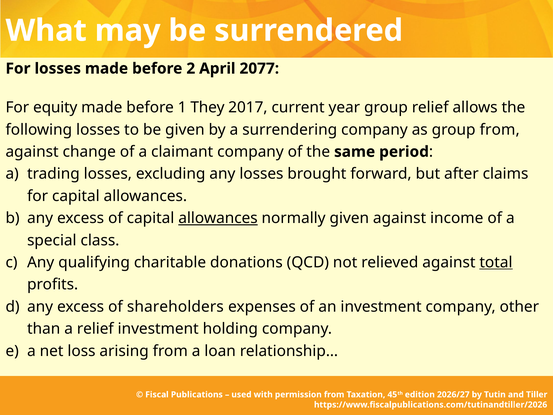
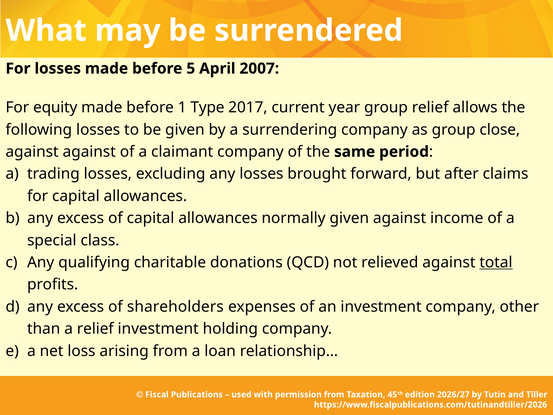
2: 2 -> 5
2077: 2077 -> 2007
They: They -> Type
group from: from -> close
against change: change -> against
allowances at (218, 218) underline: present -> none
